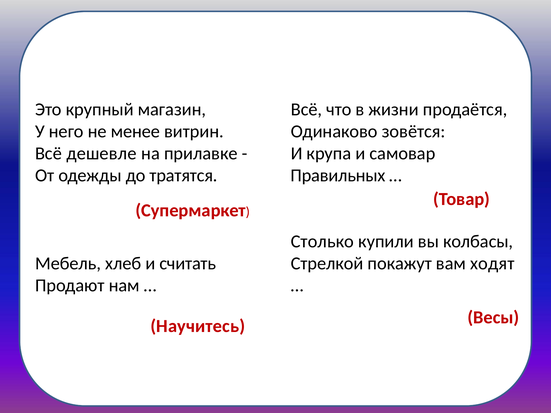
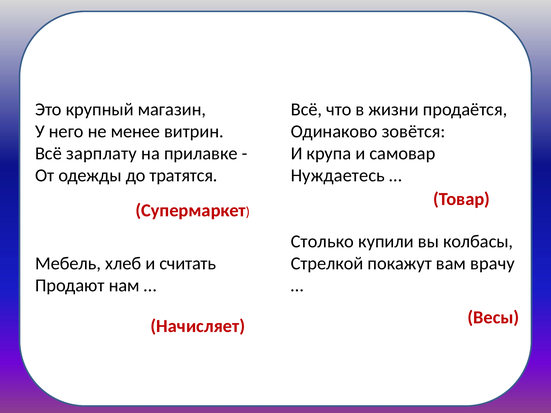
дешевле: дешевле -> зарплату
Правильных: Правильных -> Нуждаетесь
ходят: ходят -> врачу
Научитесь: Научитесь -> Начисляет
